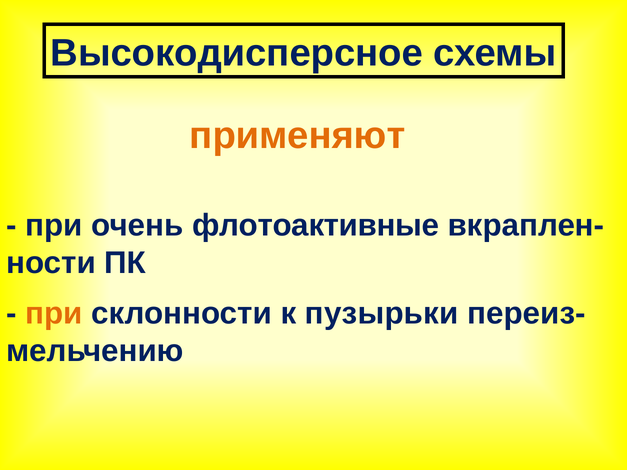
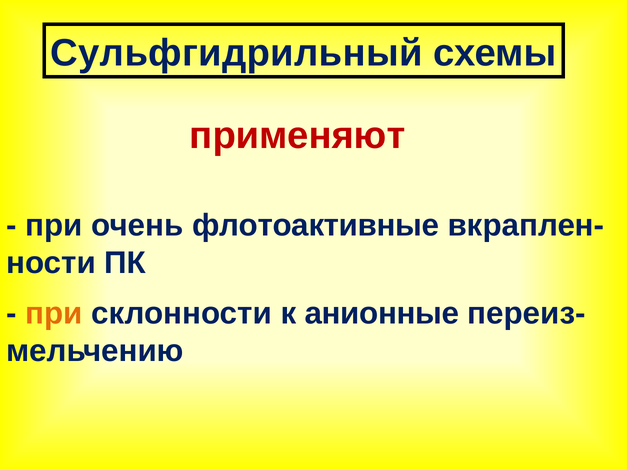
Высокодисперсное: Высокодисперсное -> Сульфгидрильный
применяют colour: orange -> red
пузырьки: пузырьки -> анионные
